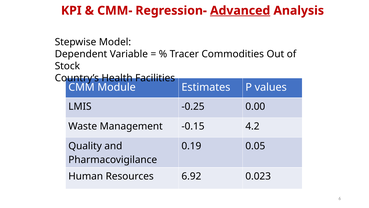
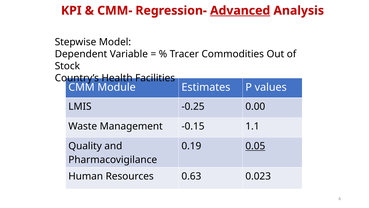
4.2: 4.2 -> 1.1
0.05 underline: none -> present
6.92: 6.92 -> 0.63
